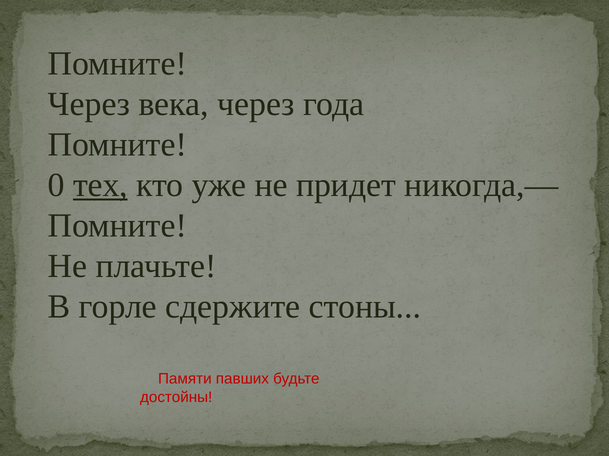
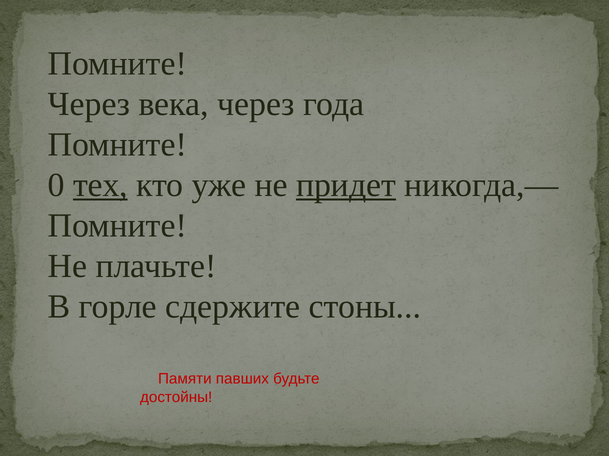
придет underline: none -> present
